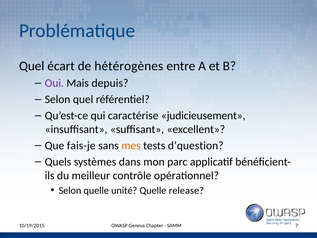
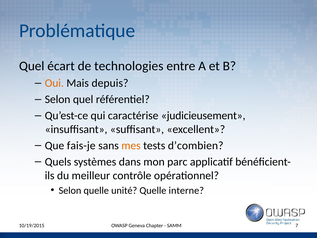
hétérogènes: hétérogènes -> technologies
Oui colour: purple -> orange
d’question: d’question -> d’combien
release: release -> interne
